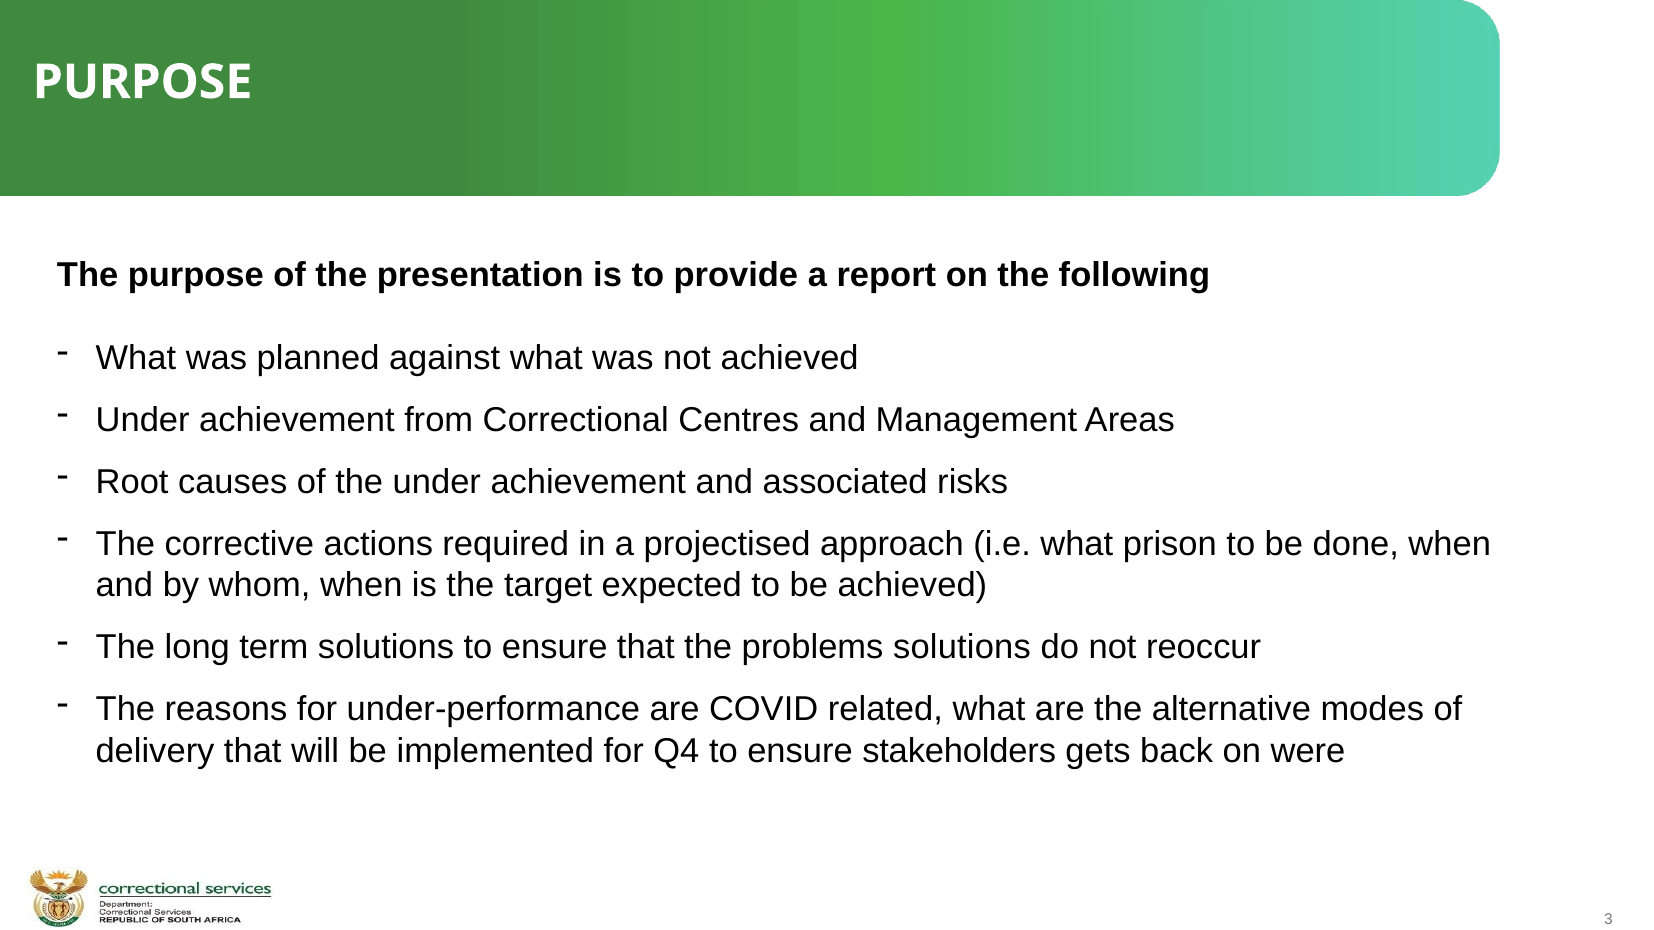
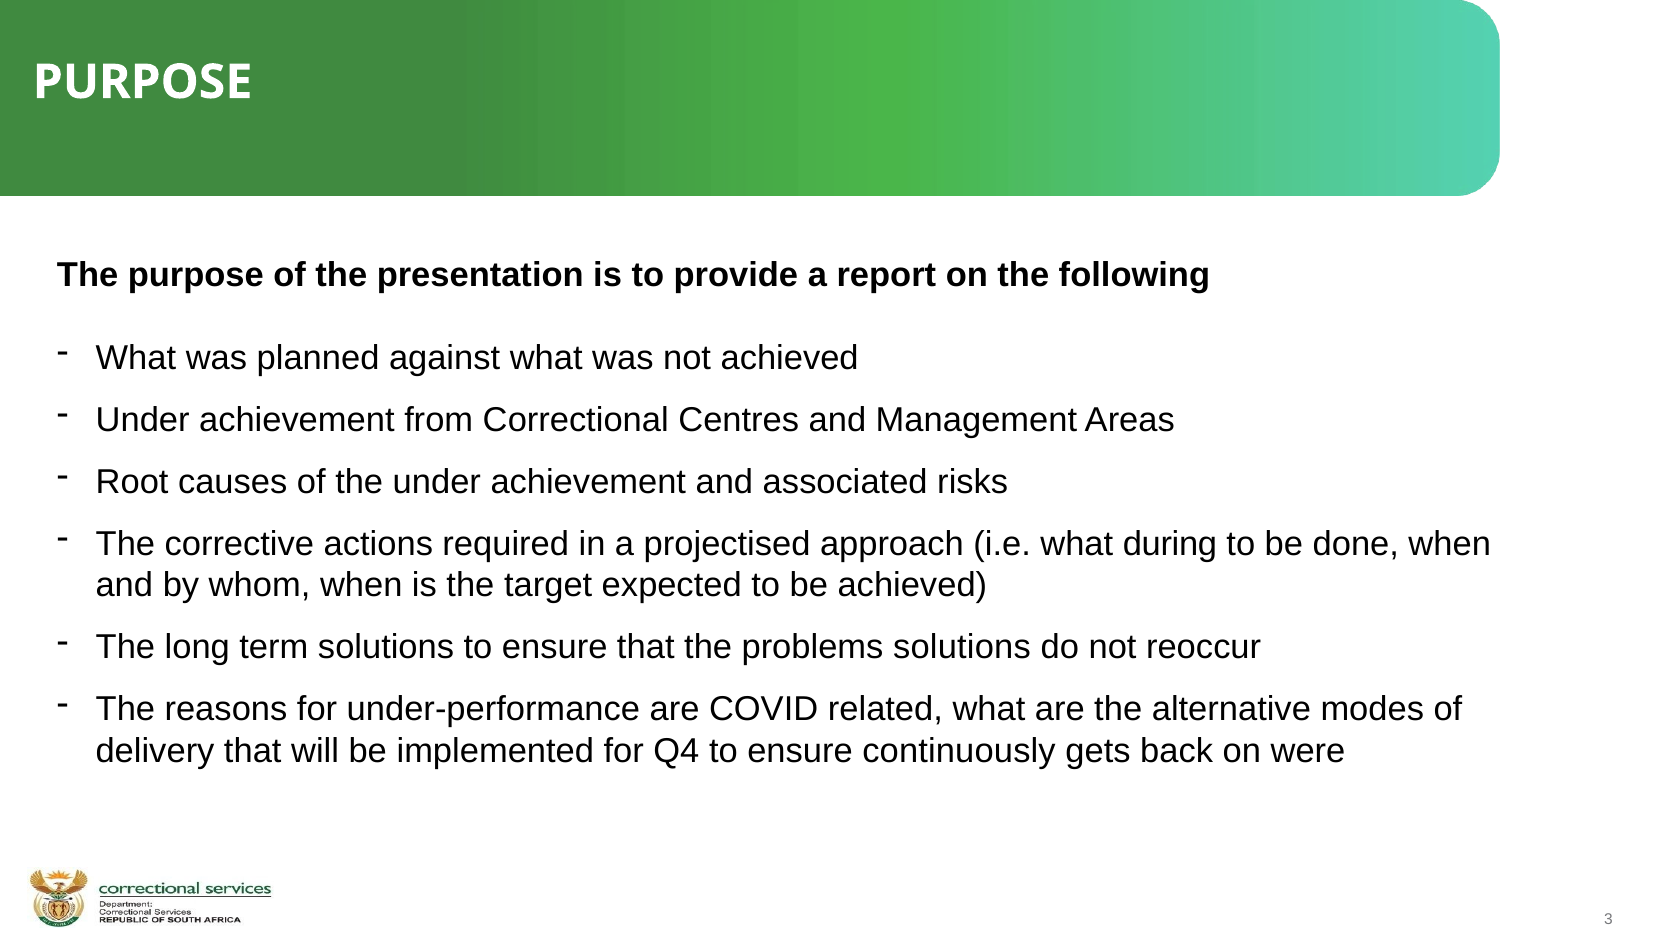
prison: prison -> during
stakeholders: stakeholders -> continuously
